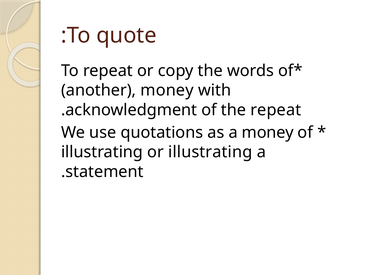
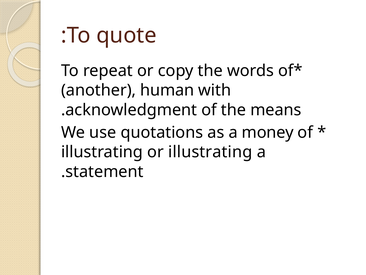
another money: money -> human
the repeat: repeat -> means
